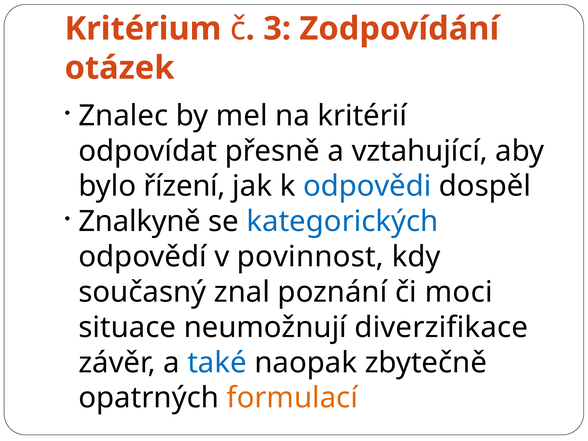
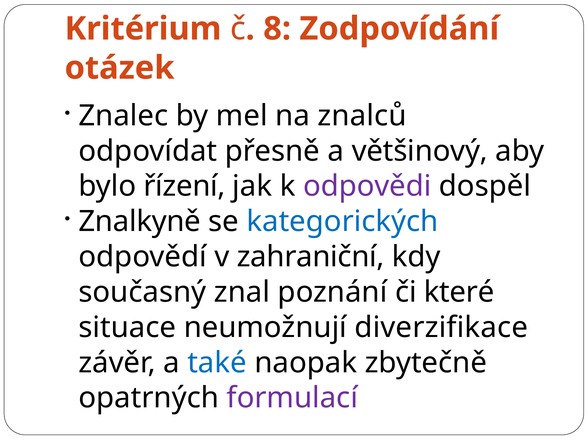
3: 3 -> 8
kritérií: kritérií -> znalců
vztahující: vztahující -> většinový
odpovědi colour: blue -> purple
povinnost: povinnost -> zahraniční
moci: moci -> které
formulací colour: orange -> purple
